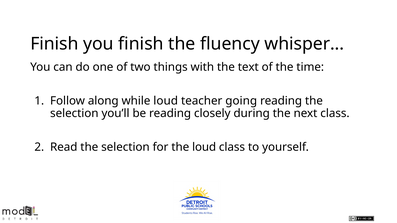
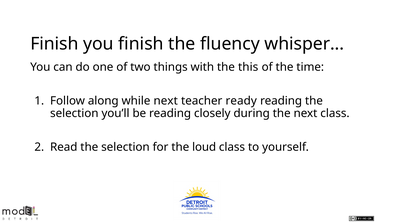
text: text -> this
while loud: loud -> next
going: going -> ready
